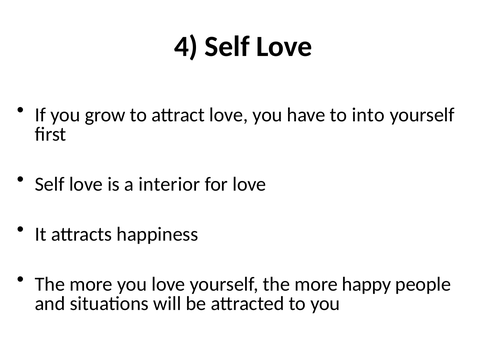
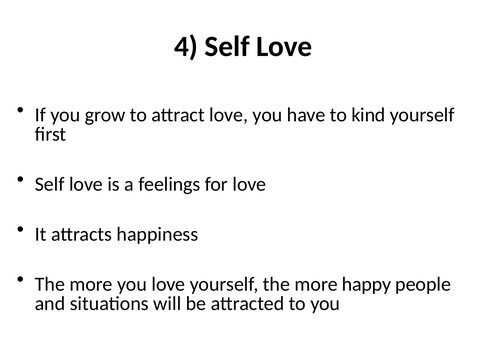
into: into -> kind
interior: interior -> feelings
